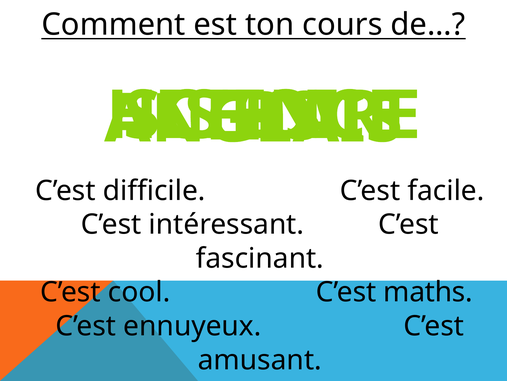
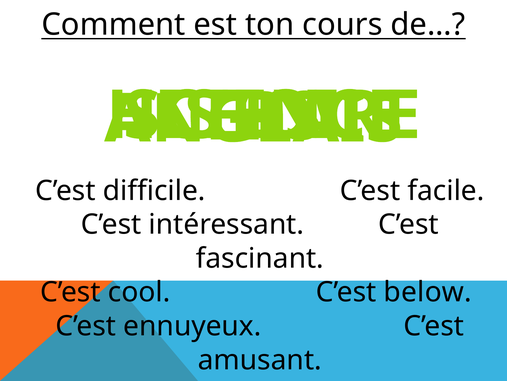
maths: maths -> below
